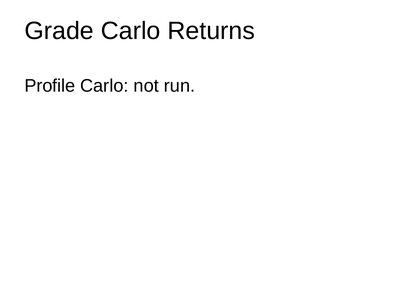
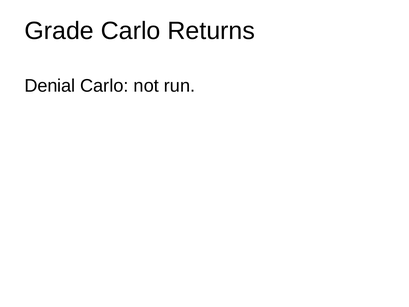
Profile: Profile -> Denial
